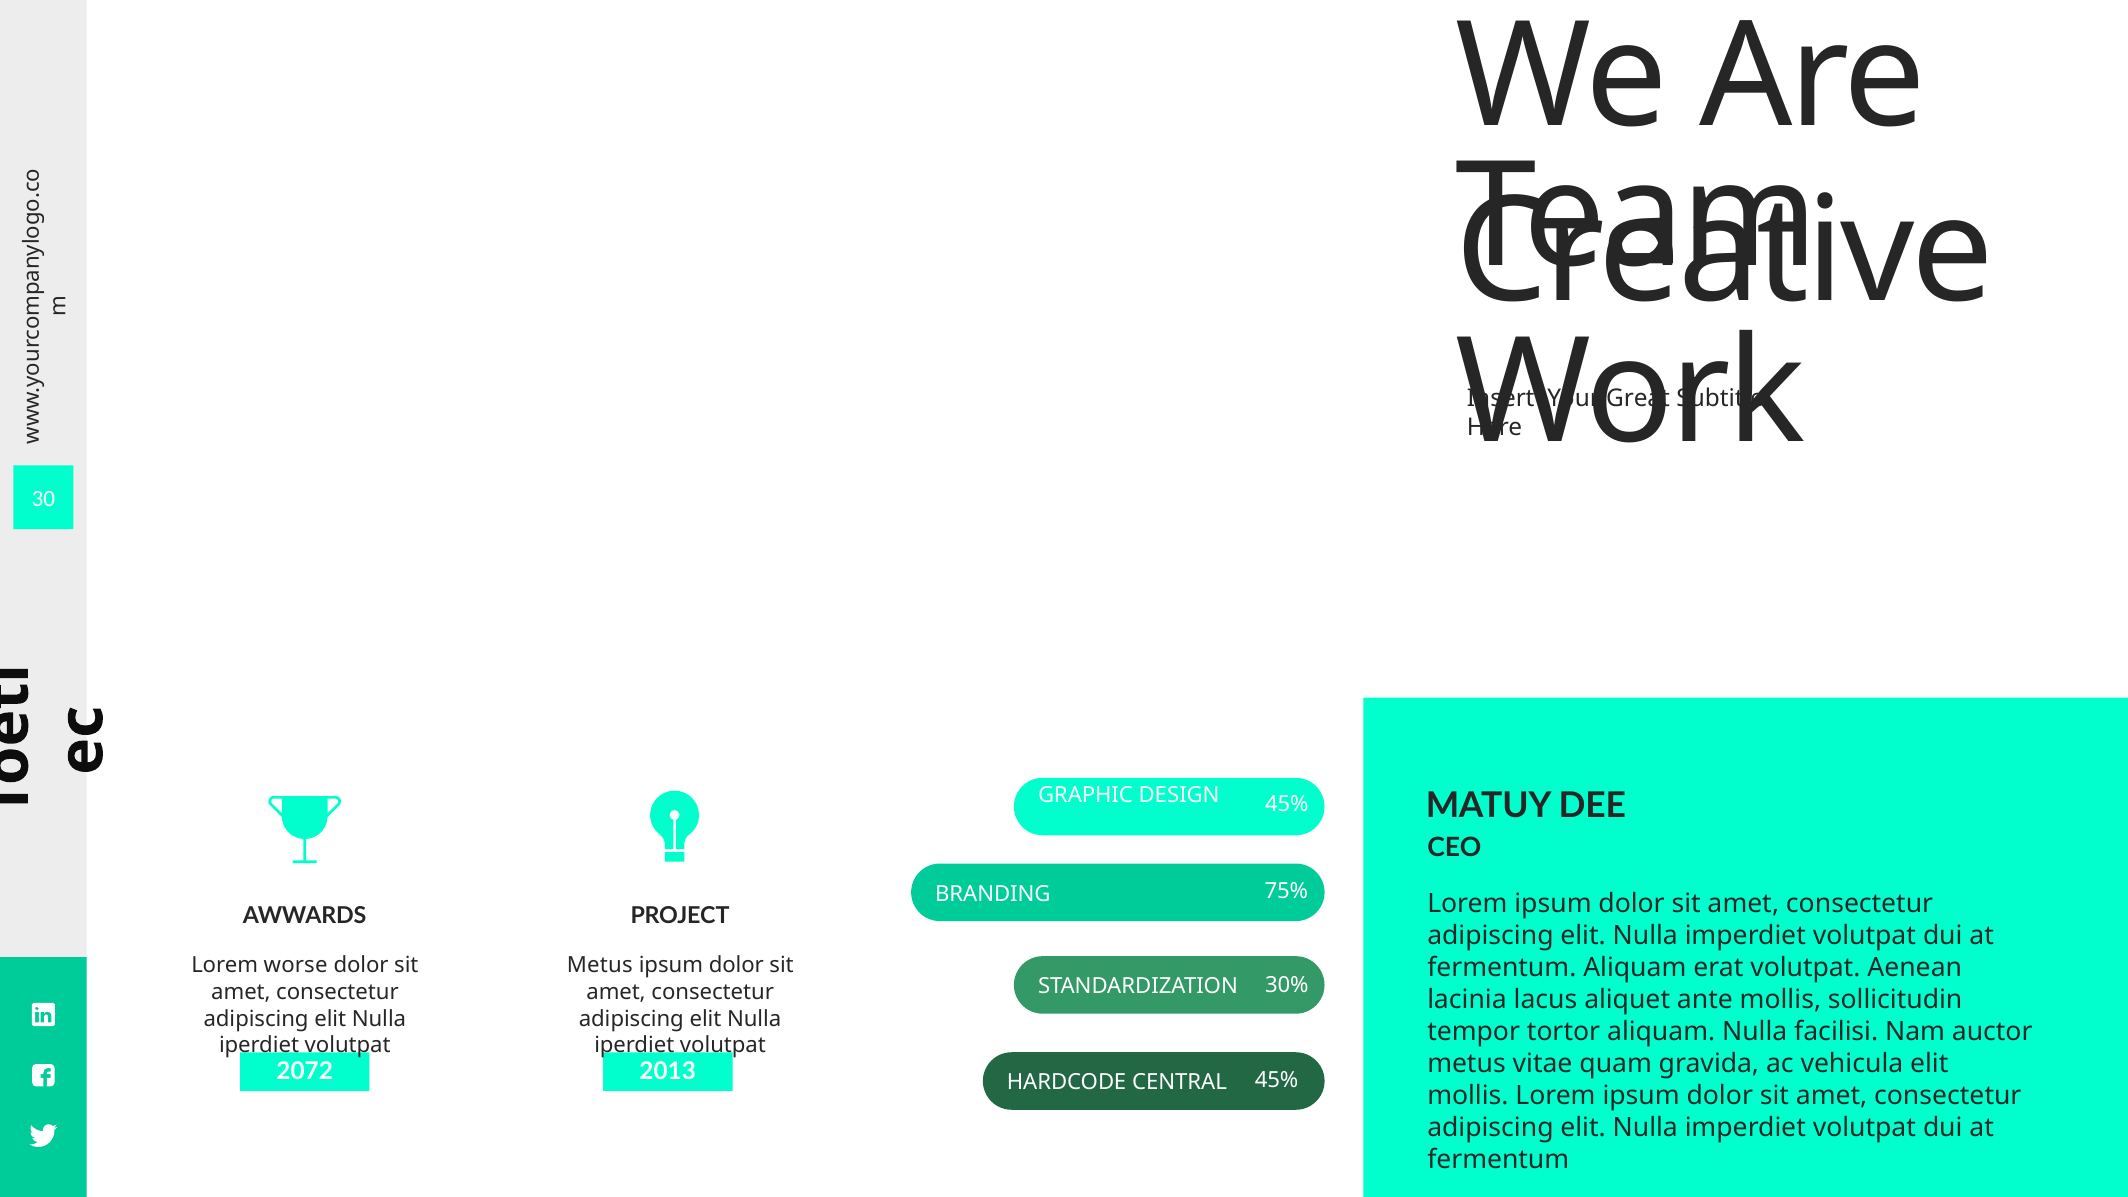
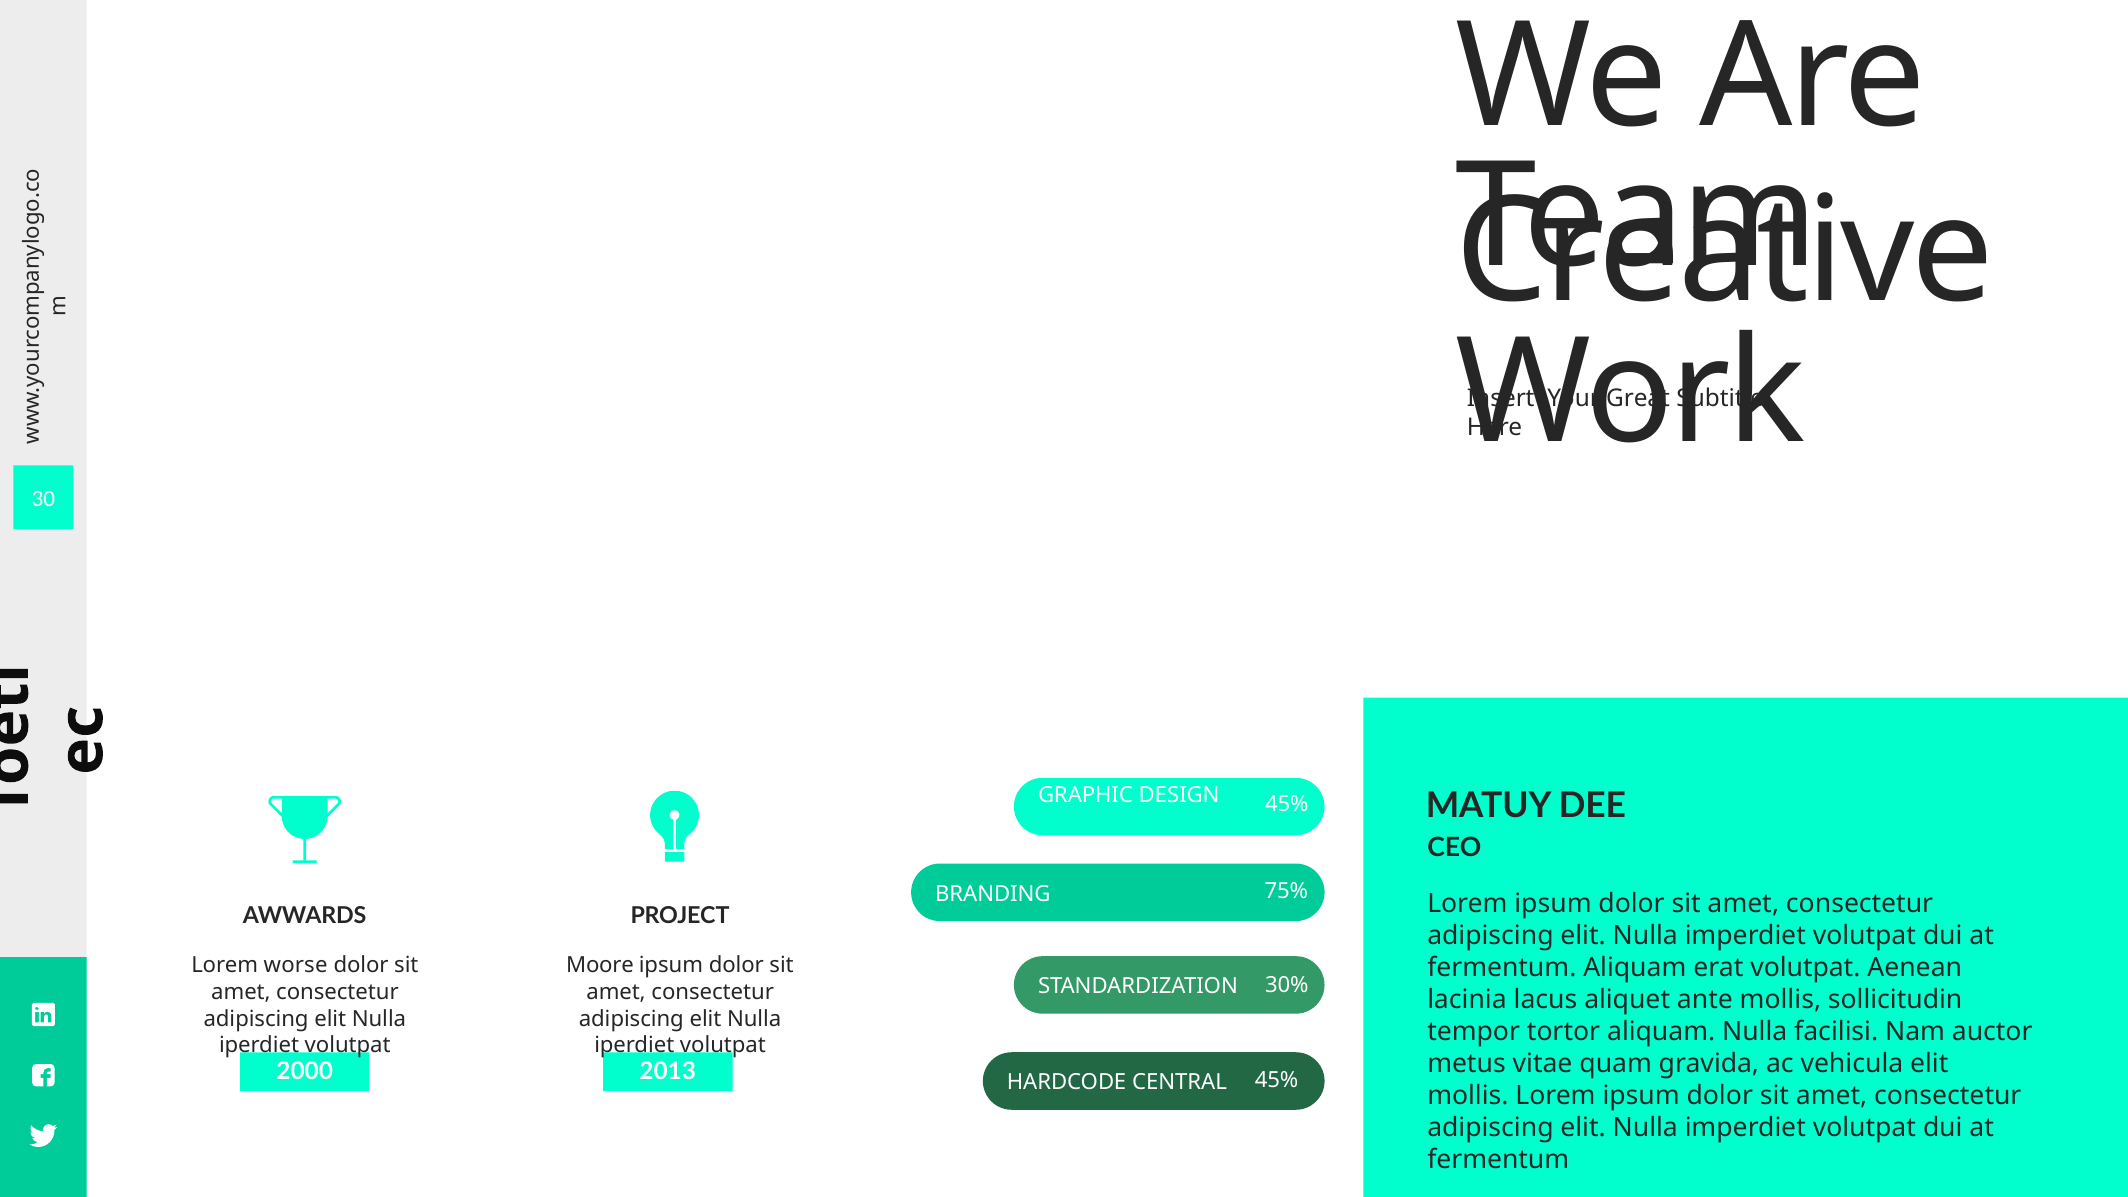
Metus at (600, 965): Metus -> Moore
2072: 2072 -> 2000
